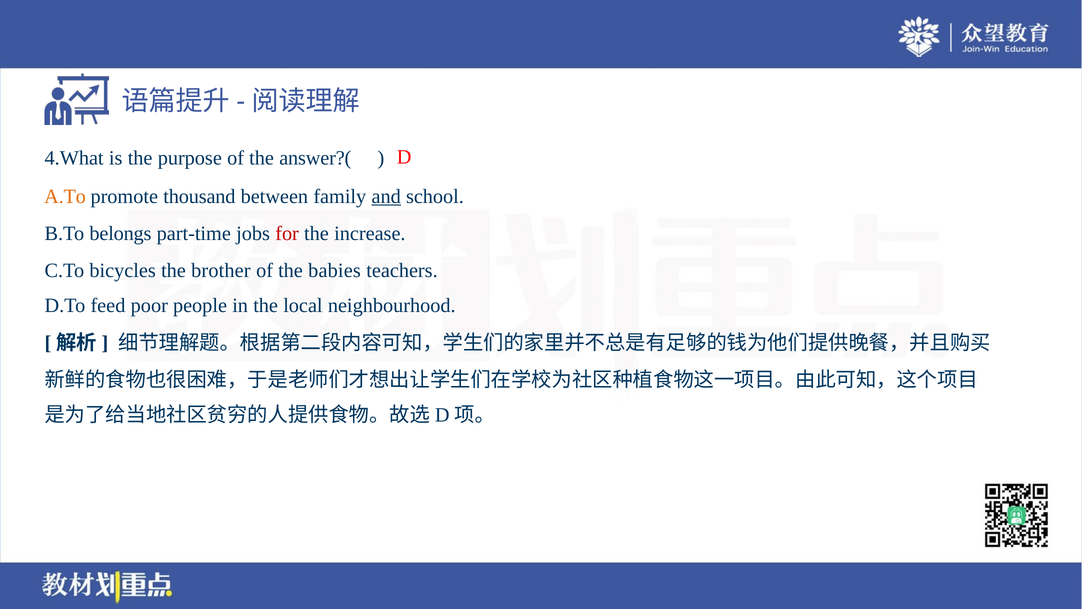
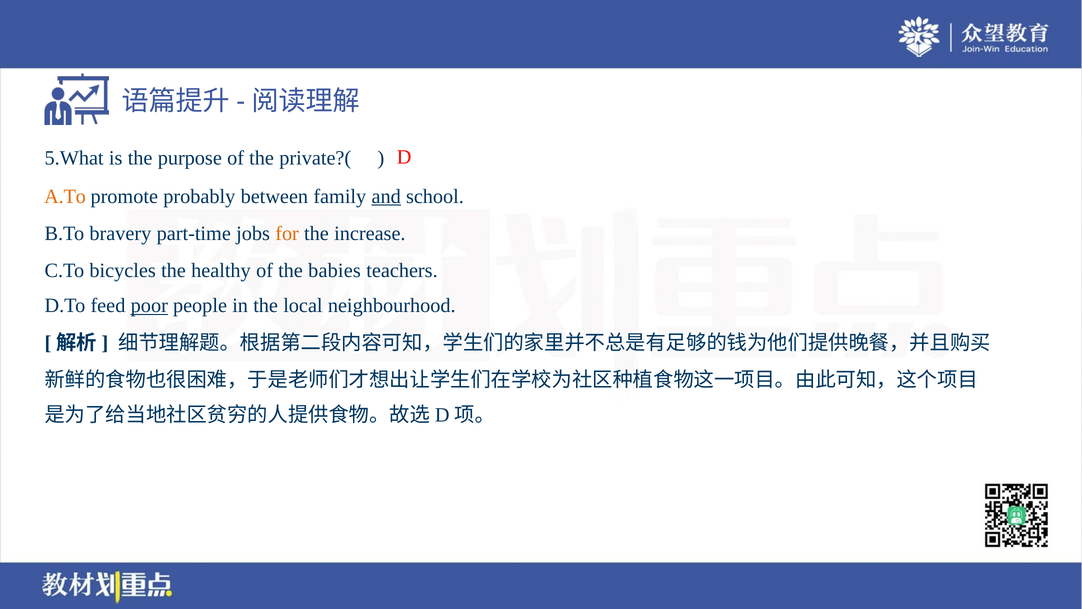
4.What: 4.What -> 5.What
answer?(: answer?( -> private?(
thousand: thousand -> probably
belongs: belongs -> bravery
for colour: red -> orange
brother: brother -> healthy
poor underline: none -> present
